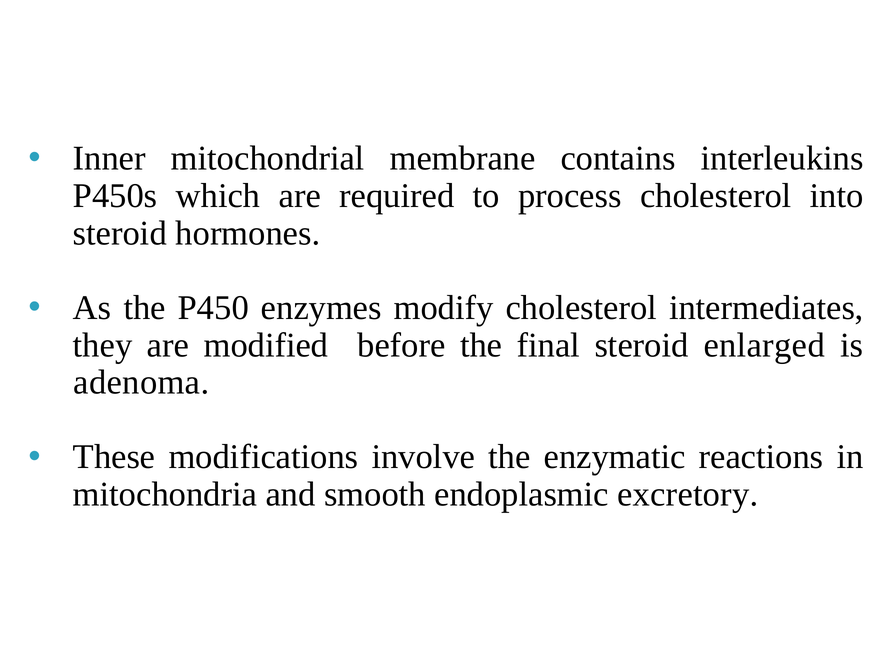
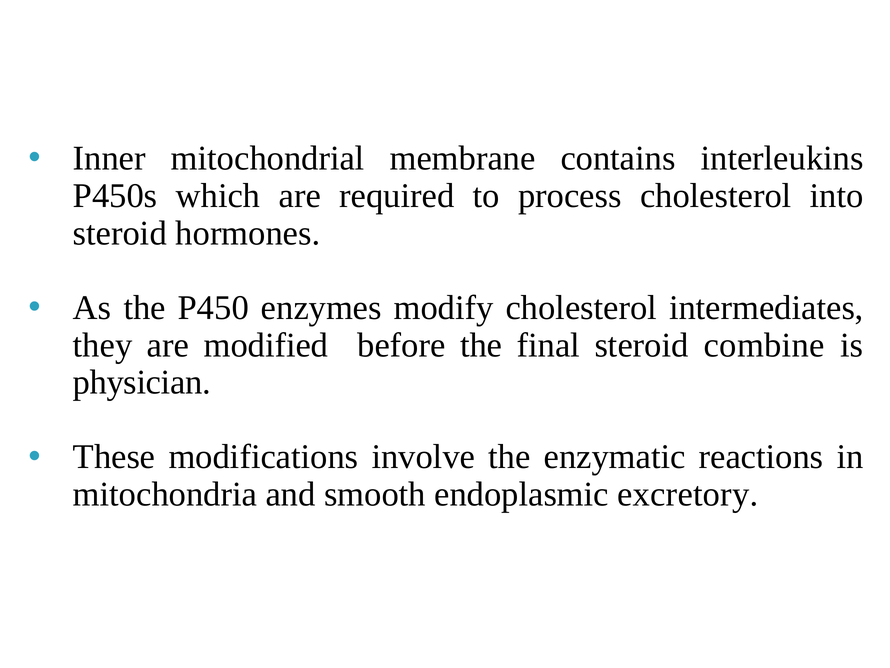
enlarged: enlarged -> combine
adenoma: adenoma -> physician
